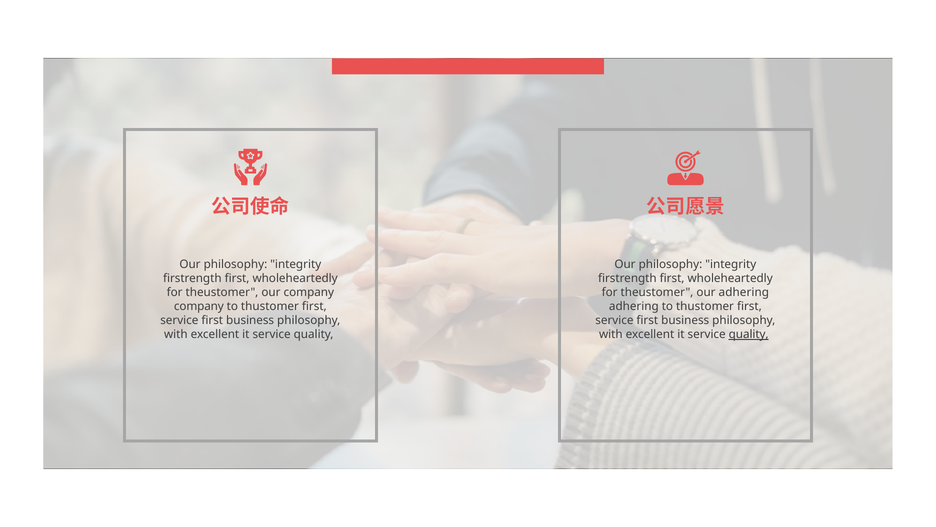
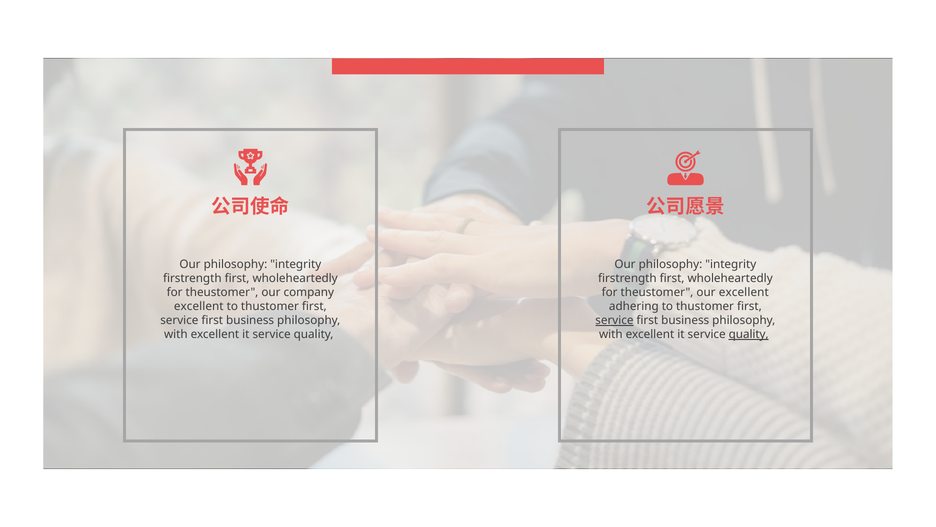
our adhering: adhering -> excellent
company at (199, 306): company -> excellent
service at (614, 320) underline: none -> present
